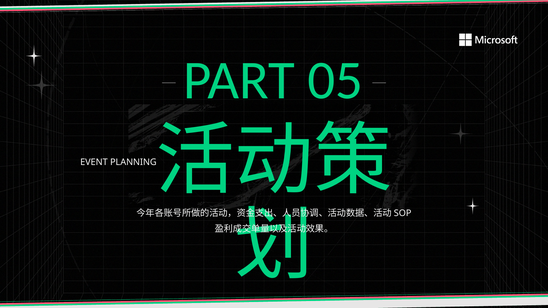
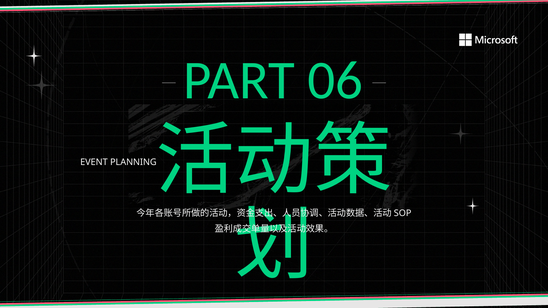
05: 05 -> 06
